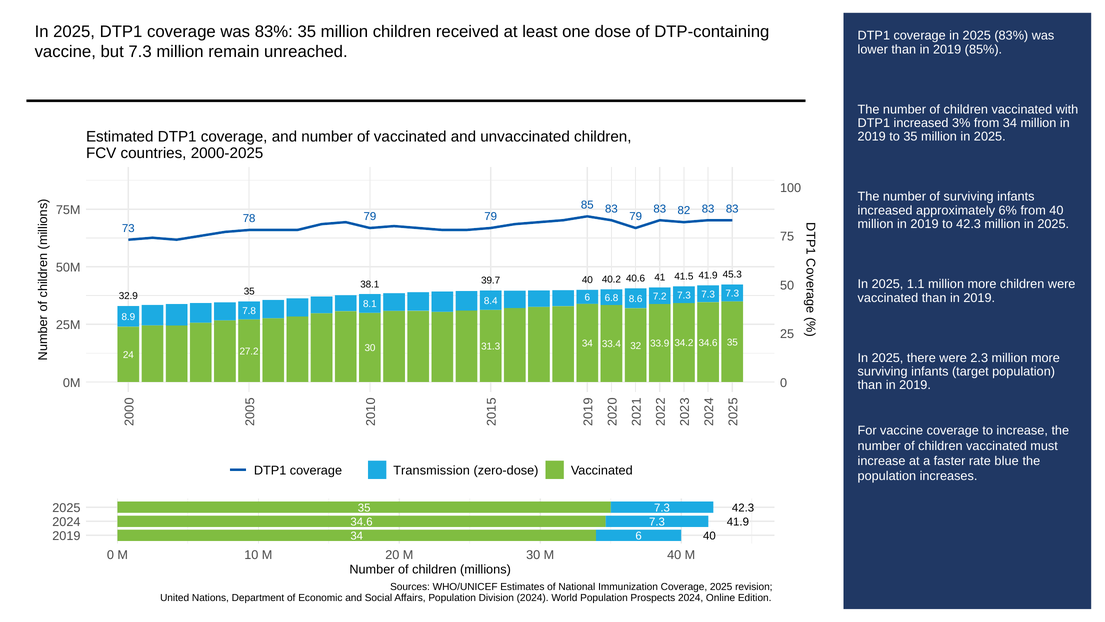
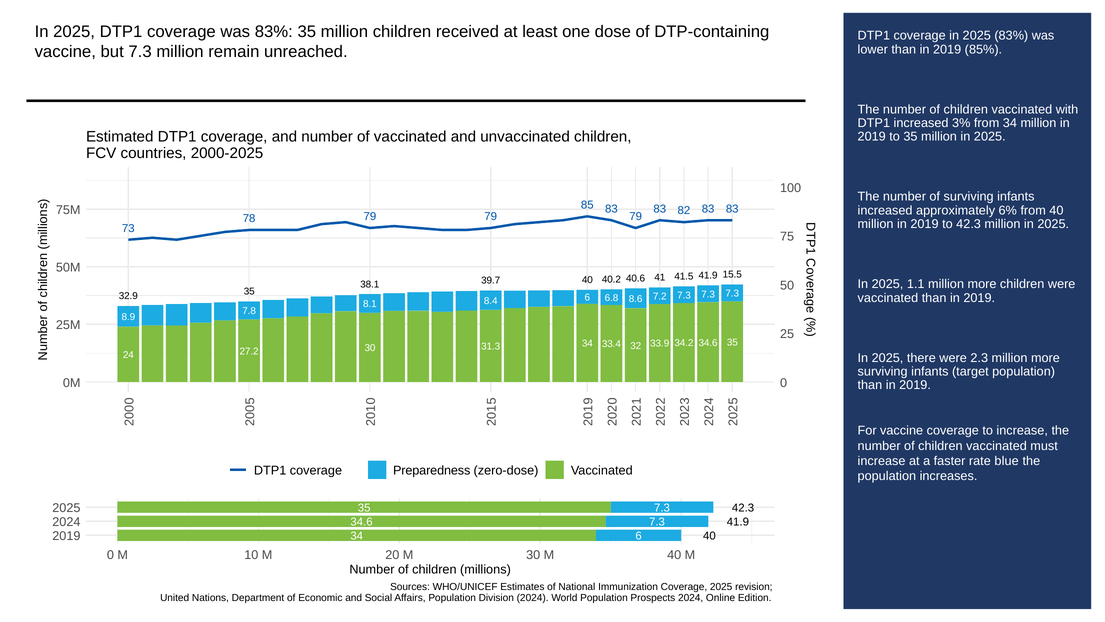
45.3: 45.3 -> 15.5
Transmission: Transmission -> Preparedness
